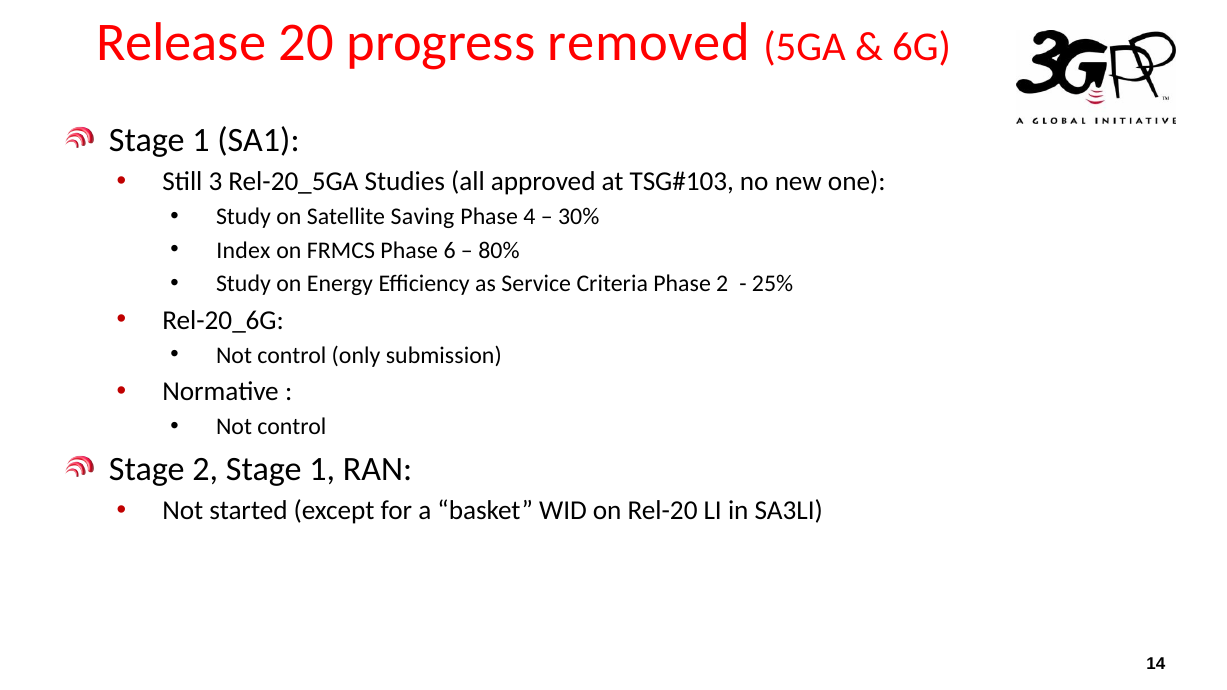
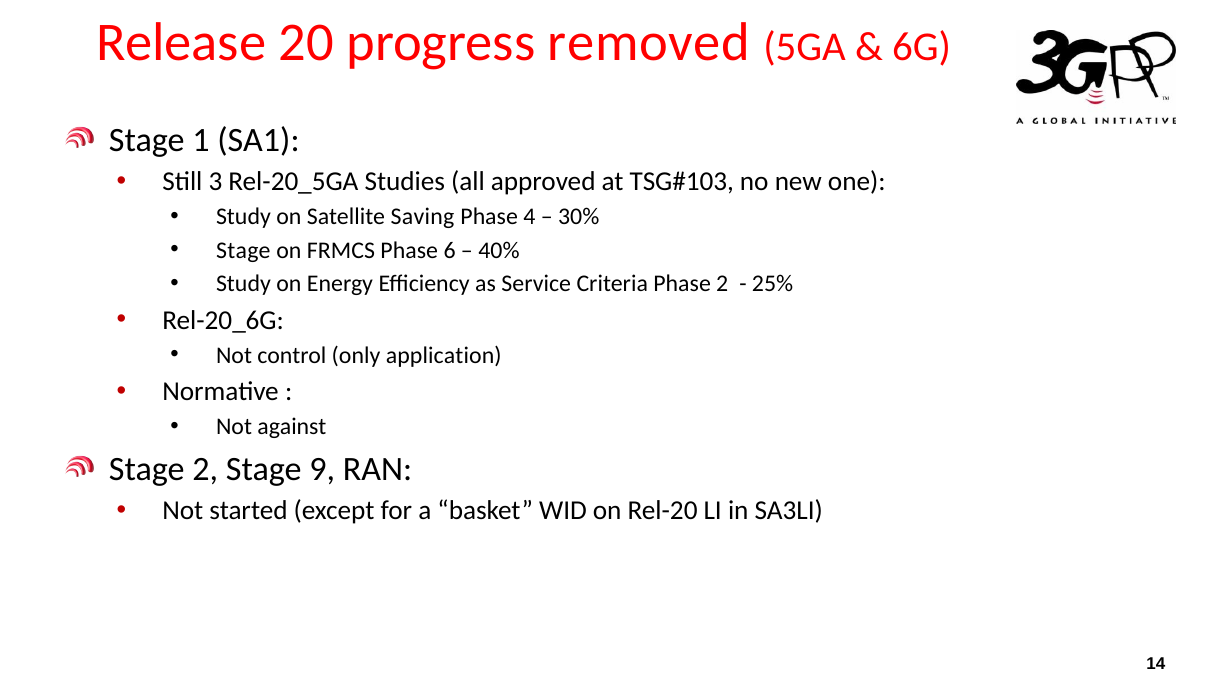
Index at (243, 250): Index -> Stage
80%: 80% -> 40%
submission: submission -> application
control at (292, 427): control -> against
2 Stage 1: 1 -> 9
